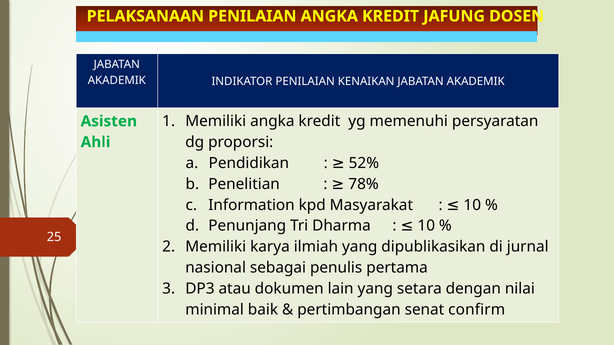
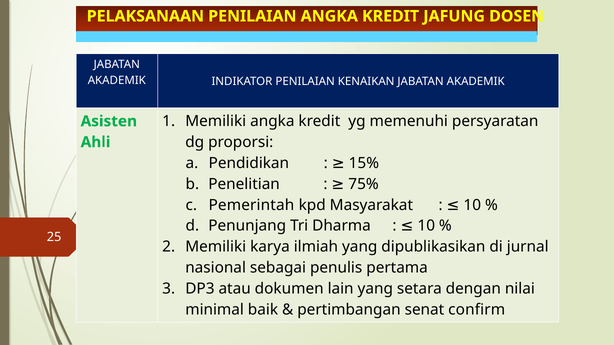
52%: 52% -> 15%
78%: 78% -> 75%
Information: Information -> Pemerintah
